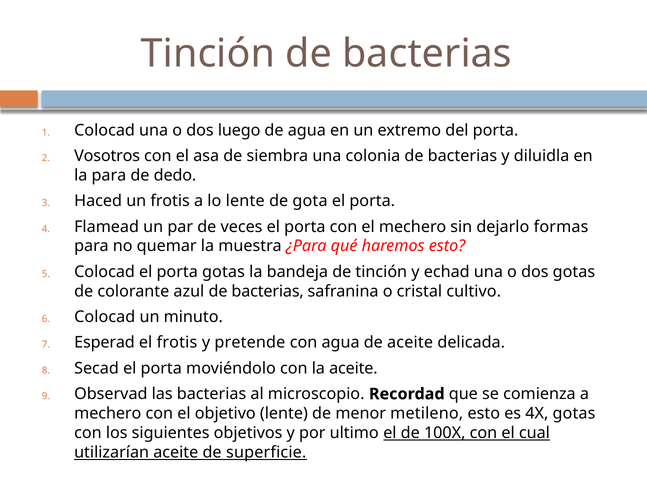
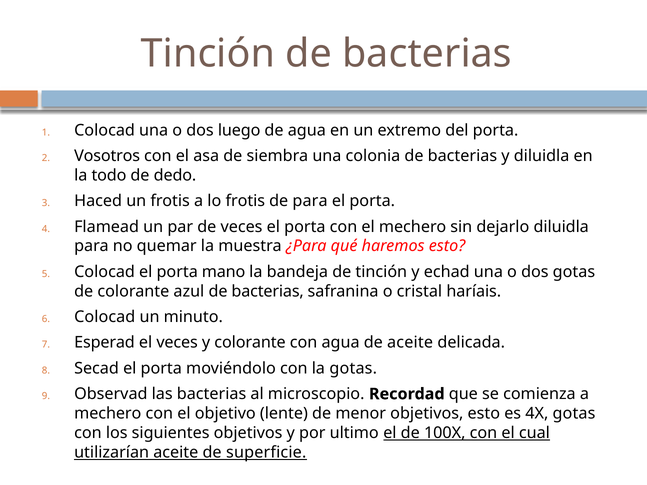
la para: para -> todo
lo lente: lente -> frotis
de gota: gota -> para
dejarlo formas: formas -> diluidla
porta gotas: gotas -> mano
cultivo: cultivo -> haríais
el frotis: frotis -> veces
y pretende: pretende -> colorante
la aceite: aceite -> gotas
menor metileno: metileno -> objetivos
